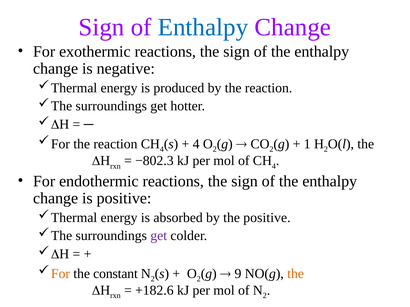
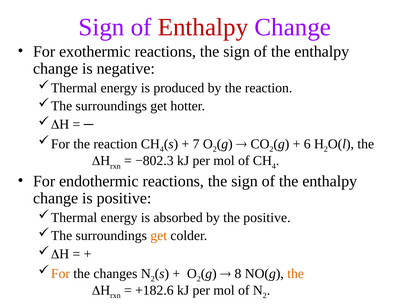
Enthalpy at (203, 27) colour: blue -> red
4 at (196, 144): 4 -> 7
1: 1 -> 6
get at (159, 236) colour: purple -> orange
constant: constant -> changes
9: 9 -> 8
